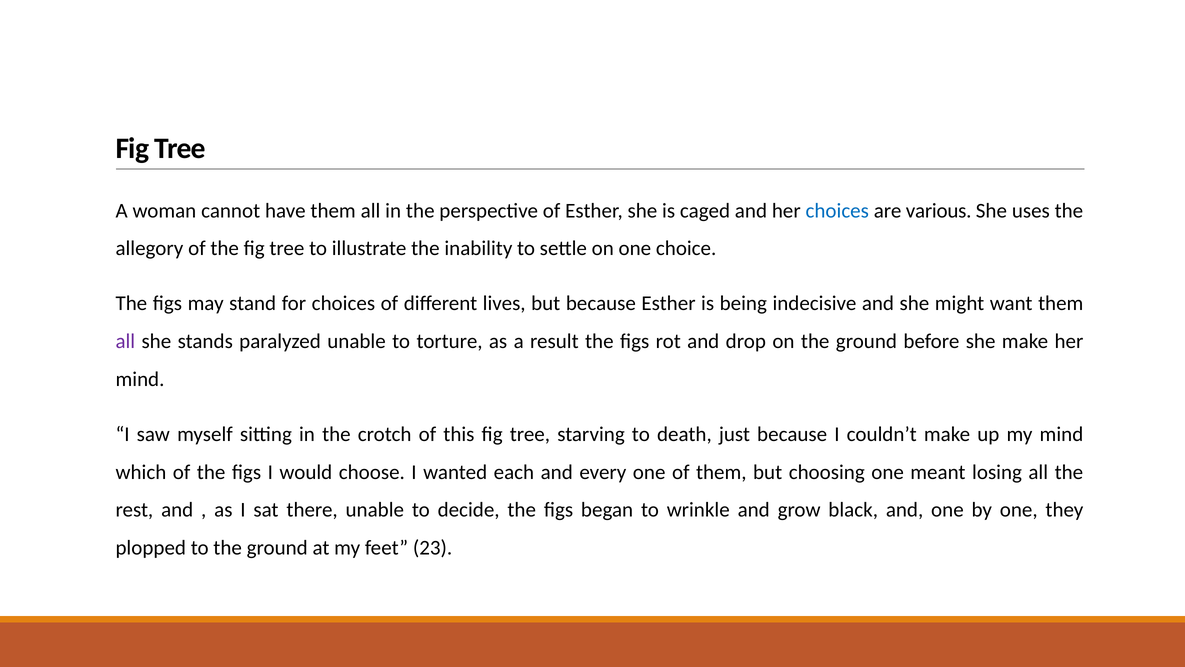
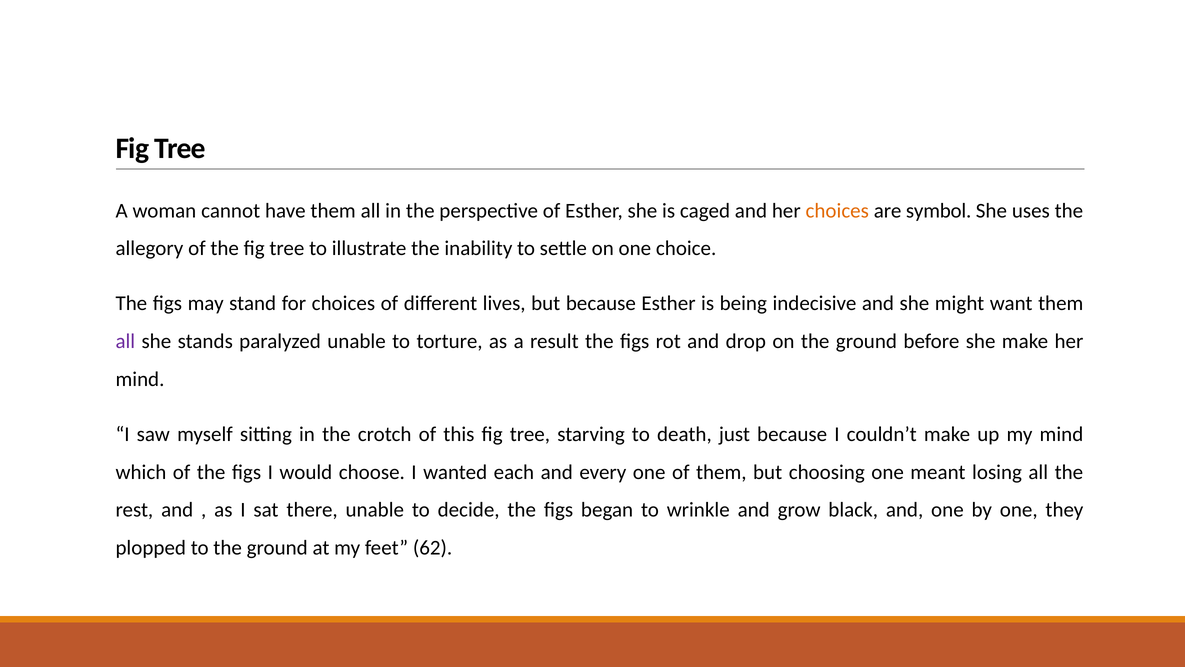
choices at (837, 210) colour: blue -> orange
various: various -> symbol
23: 23 -> 62
